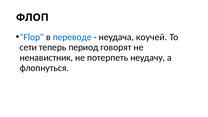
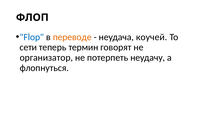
переводе colour: blue -> orange
период: период -> термин
ненавистник: ненавистник -> организатор
